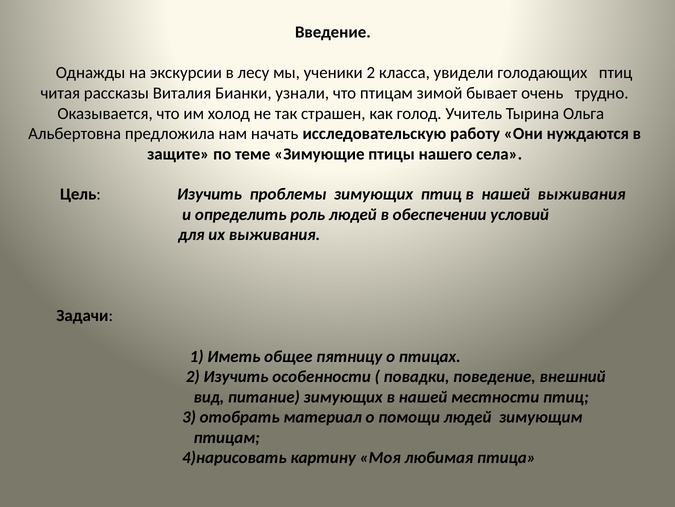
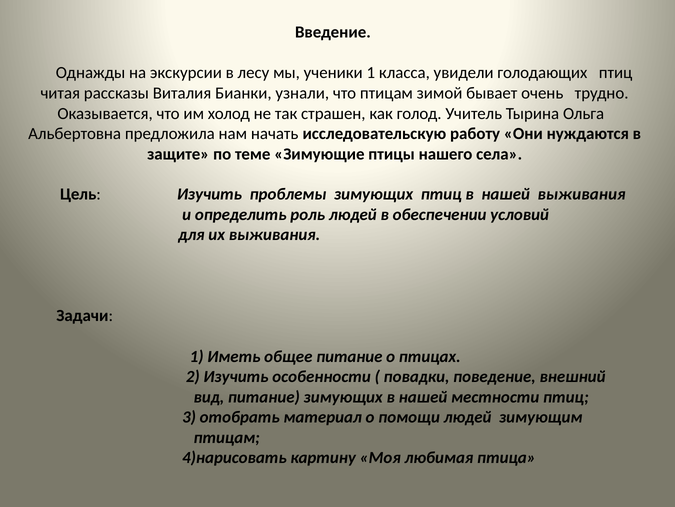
ученики 2: 2 -> 1
общее пятницу: пятницу -> питание
